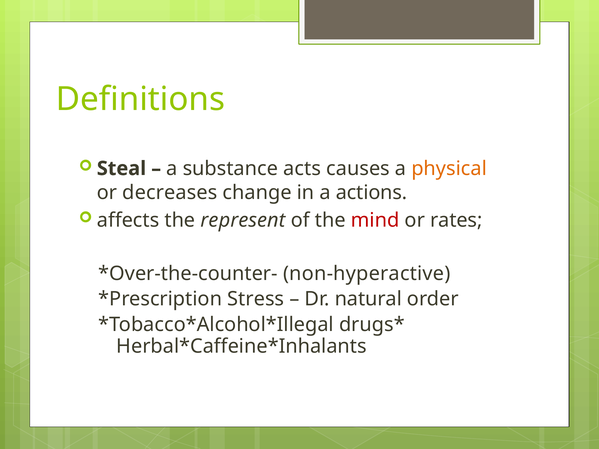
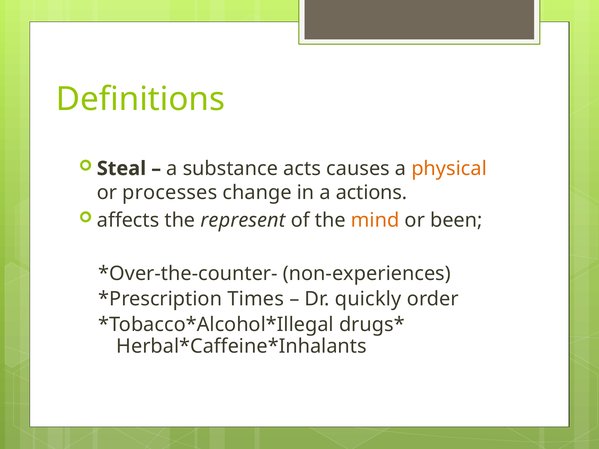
decreases: decreases -> processes
mind colour: red -> orange
rates: rates -> been
non-hyperactive: non-hyperactive -> non-experiences
Stress: Stress -> Times
natural: natural -> quickly
